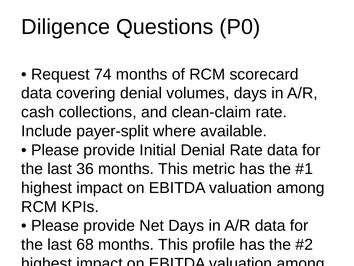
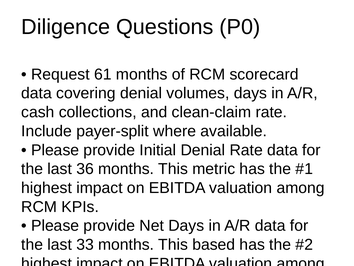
74: 74 -> 61
68: 68 -> 33
profile: profile -> based
